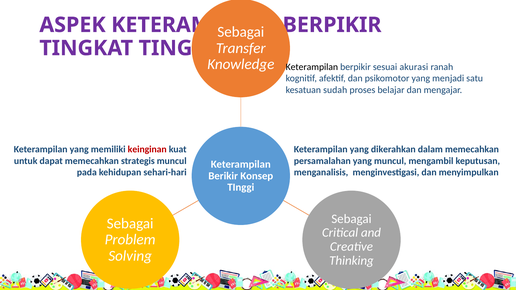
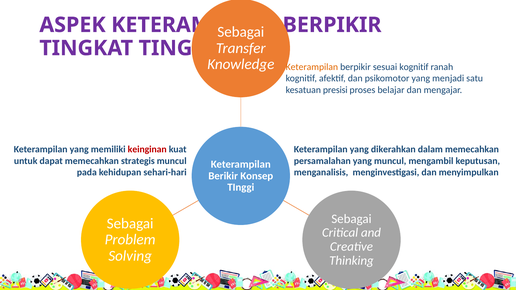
Keterampilan at (312, 67) colour: black -> orange
sesuai akurasi: akurasi -> kognitif
sudah: sudah -> presisi
